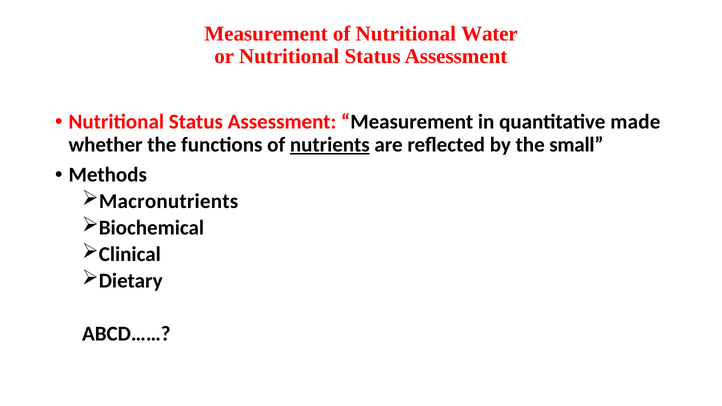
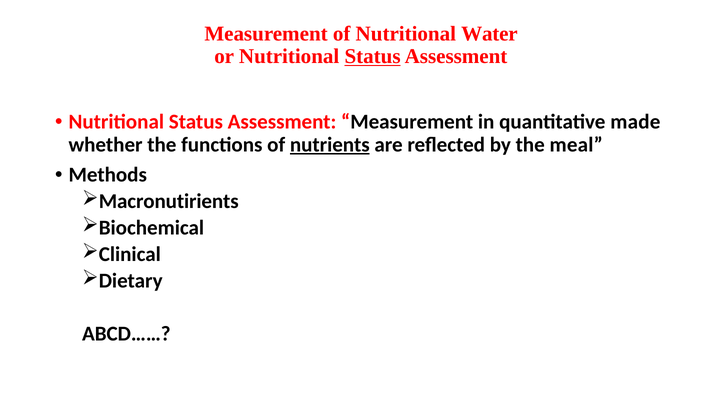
Status at (373, 56) underline: none -> present
small: small -> meal
Macronutrients: Macronutrients -> Macronutirients
